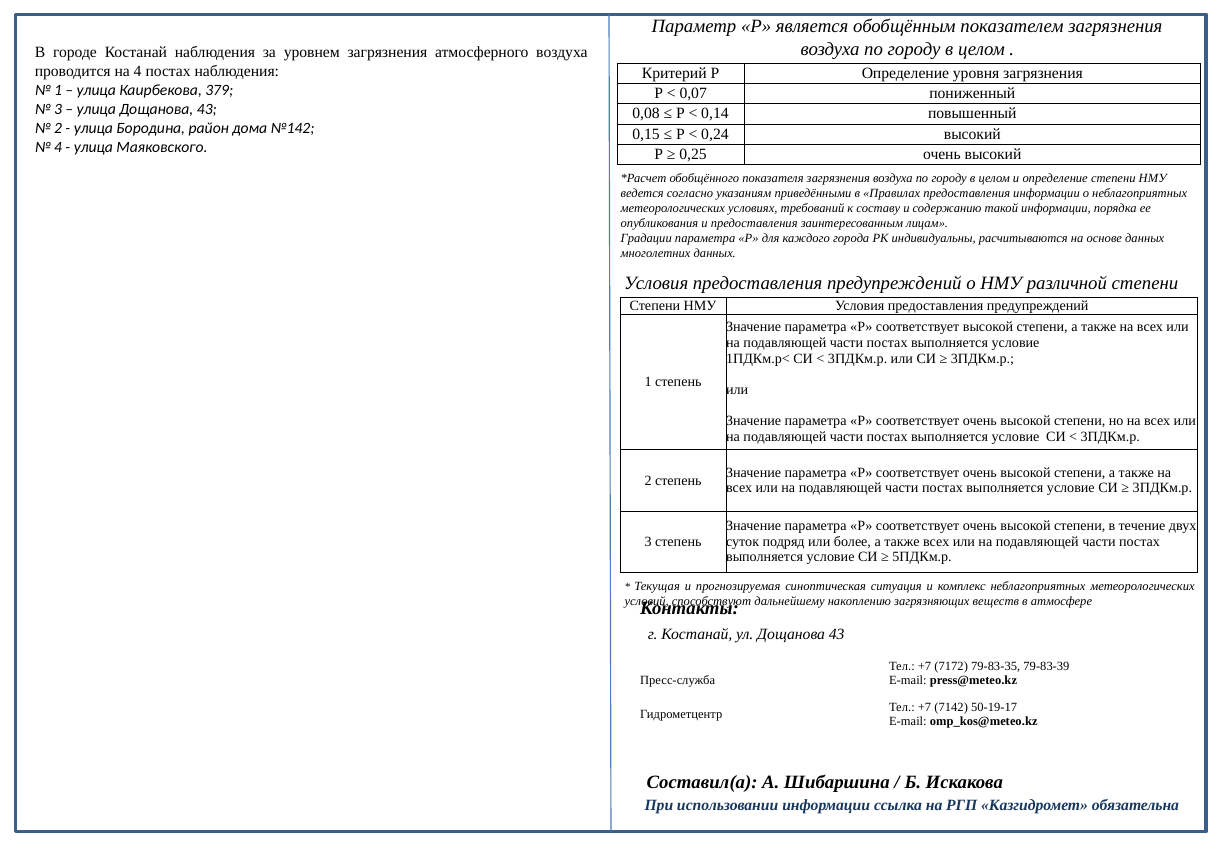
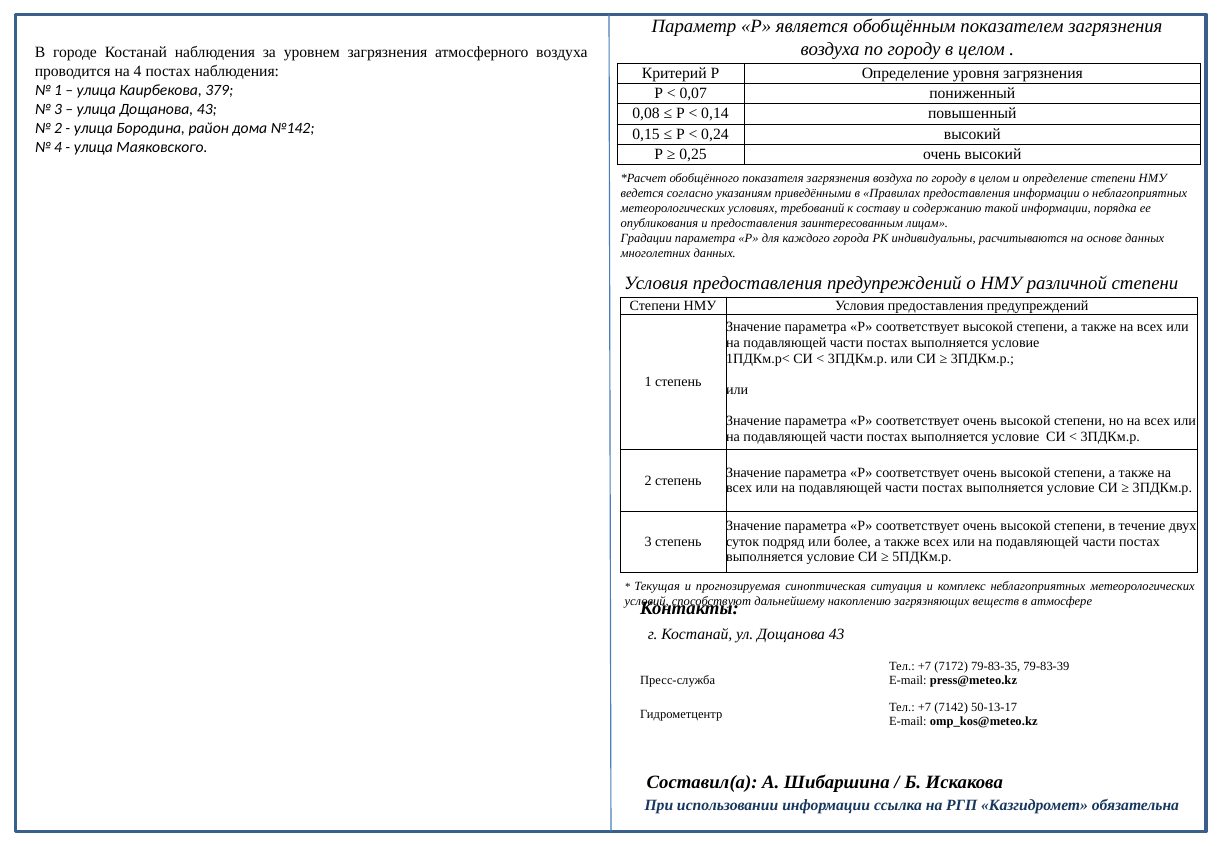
50-19-17: 50-19-17 -> 50-13-17
